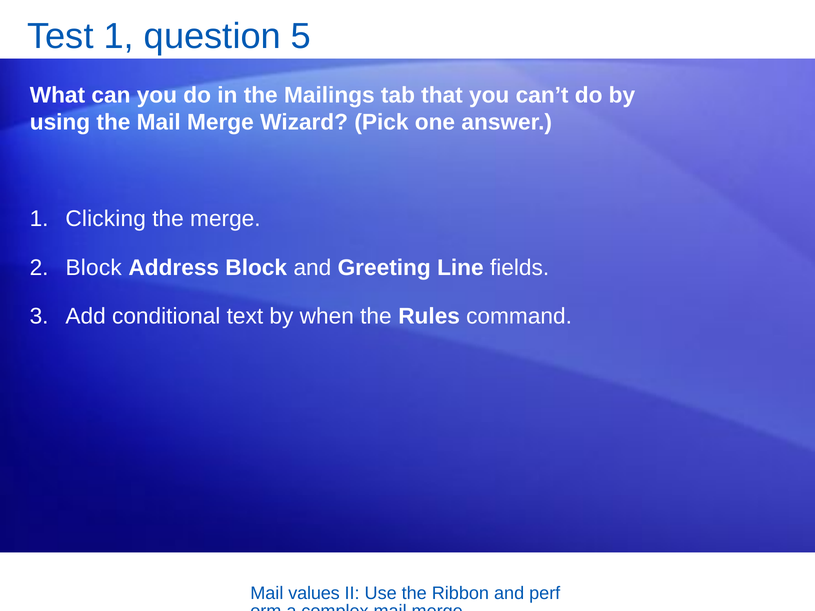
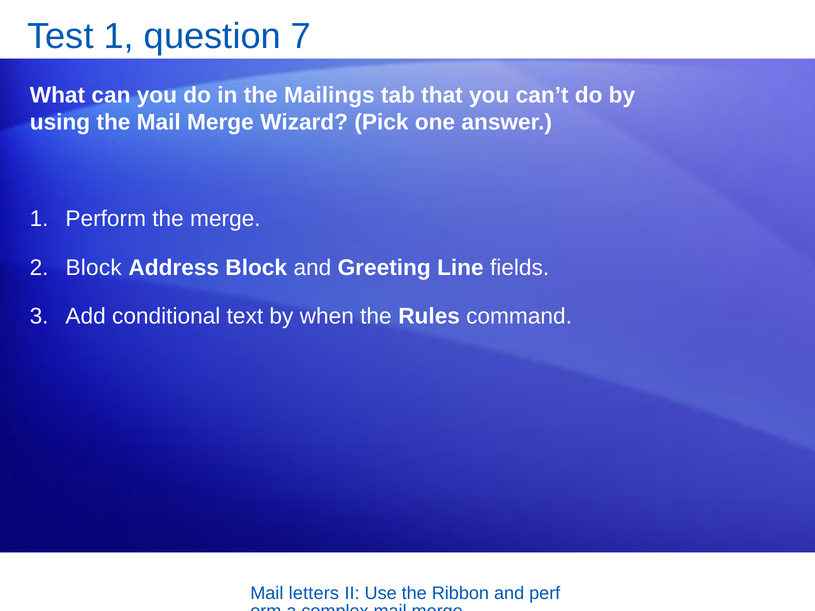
5: 5 -> 7
Clicking: Clicking -> Perform
values: values -> letters
